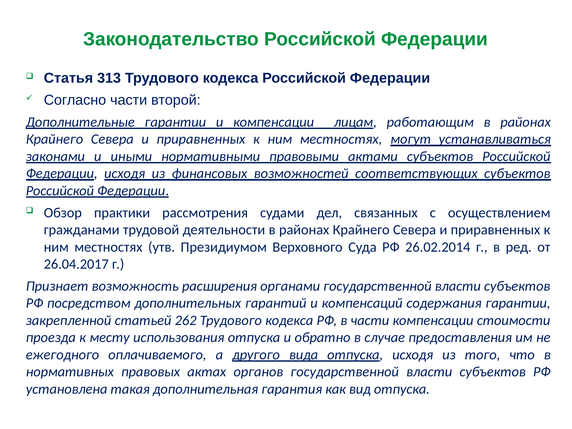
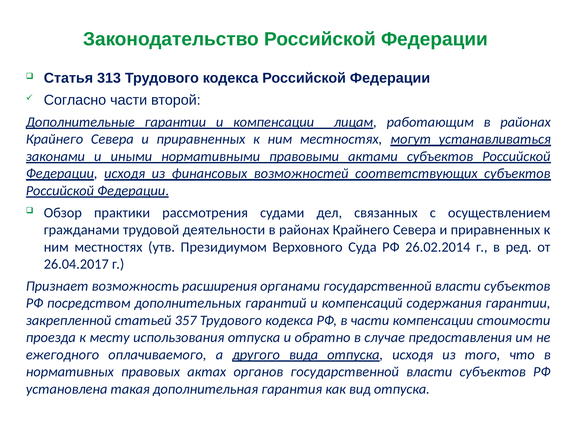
262: 262 -> 357
